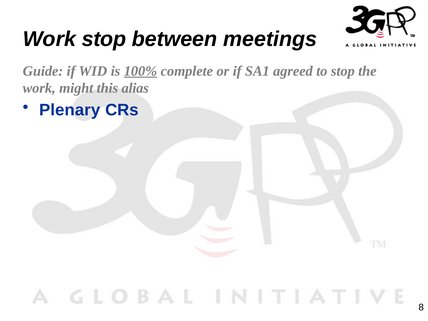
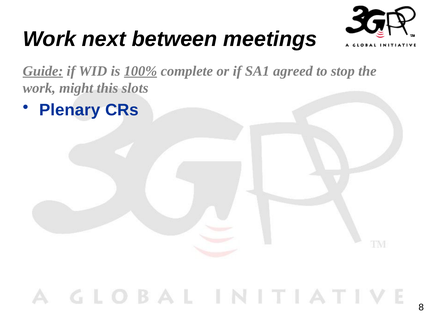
Work stop: stop -> next
Guide underline: none -> present
alias: alias -> slots
